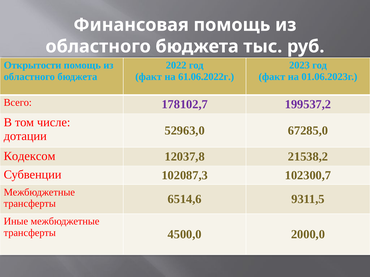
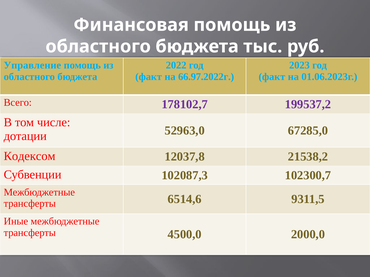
Открытости: Открытости -> Управление
61.06.2022г: 61.06.2022г -> 66.97.2022г
